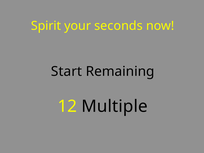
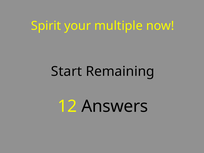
seconds: seconds -> multiple
Multiple: Multiple -> Answers
